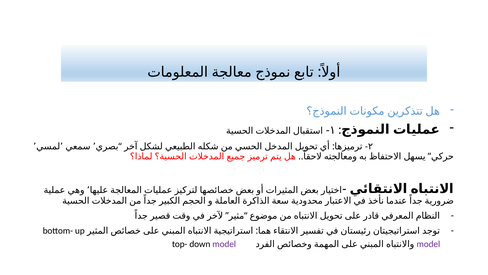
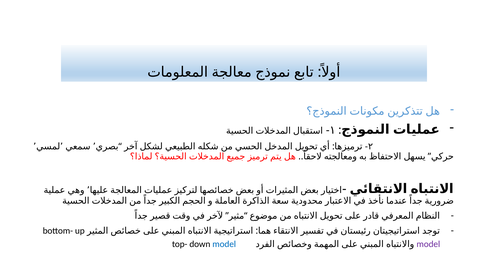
model at (224, 244) colour: purple -> blue
